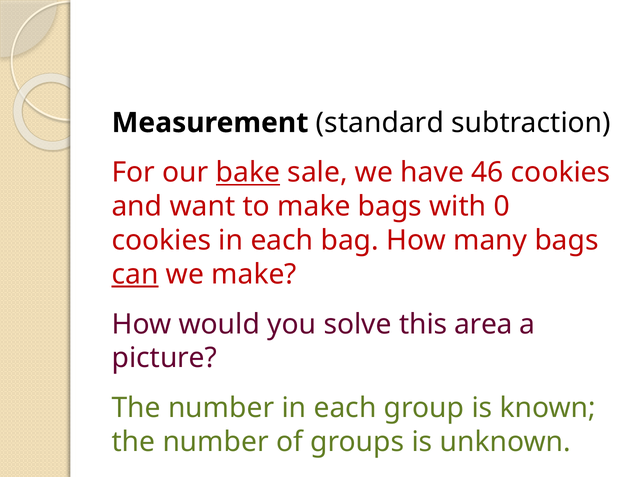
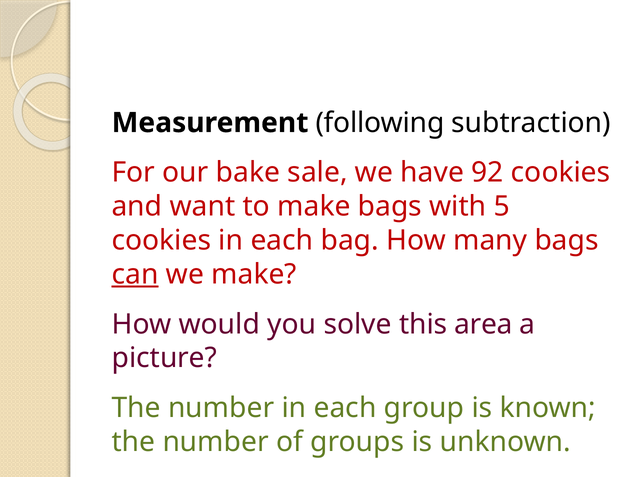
standard: standard -> following
bake underline: present -> none
46: 46 -> 92
0: 0 -> 5
